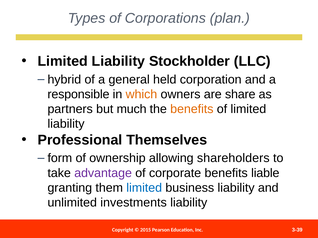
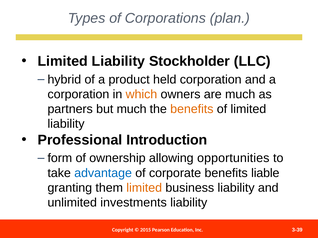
general: general -> product
responsible at (78, 94): responsible -> corporation
are share: share -> much
Themselves: Themselves -> Introduction
shareholders: shareholders -> opportunities
advantage colour: purple -> blue
limited at (144, 188) colour: blue -> orange
